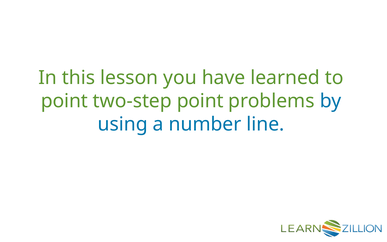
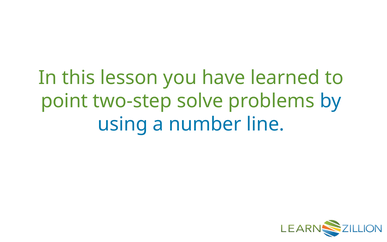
two-step point: point -> solve
